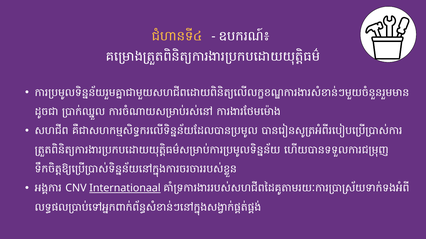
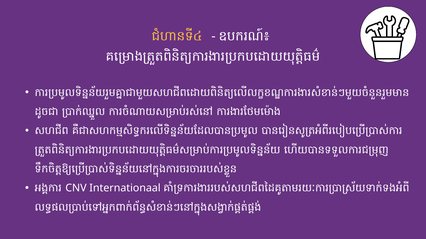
Internationaal underline: present -> none
